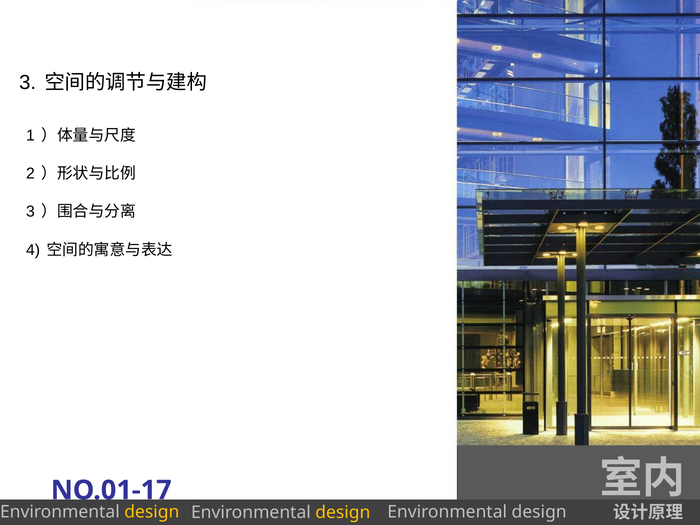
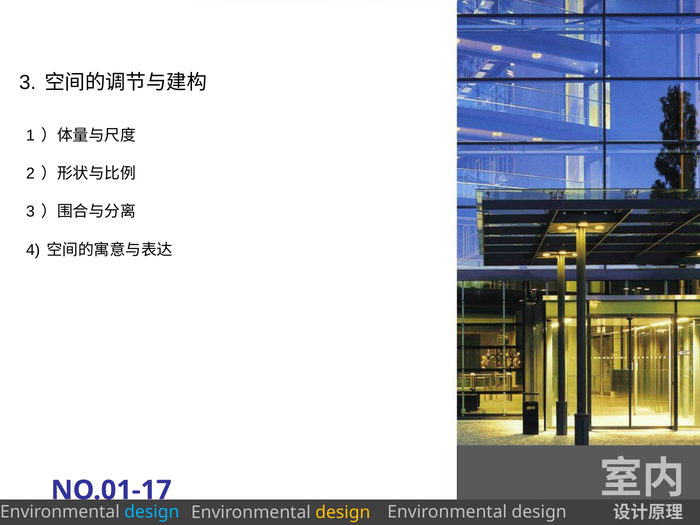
design at (152, 512) colour: yellow -> light blue
